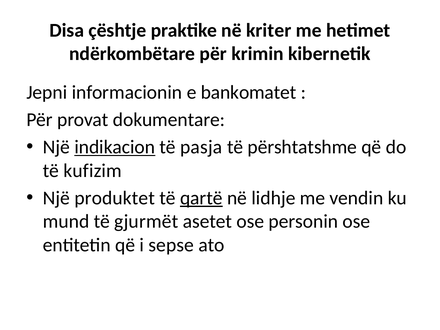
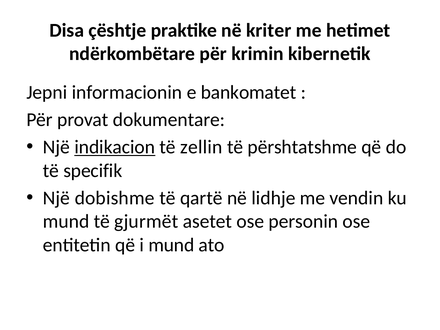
pasja: pasja -> zellin
kufizim: kufizim -> specifik
produktet: produktet -> dobishme
qartë underline: present -> none
i sepse: sepse -> mund
